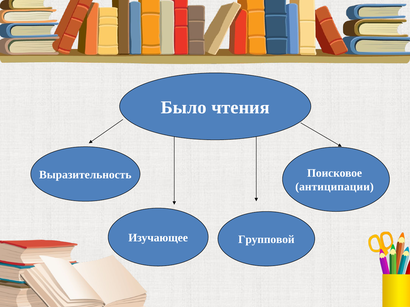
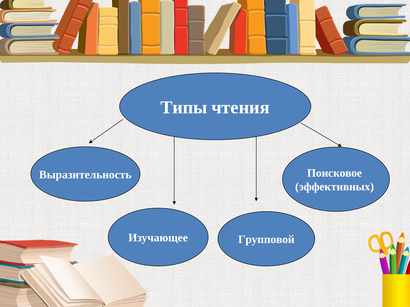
Было: Было -> Типы
антиципации: антиципации -> эффективных
